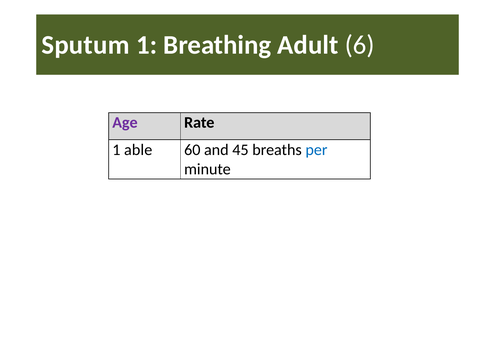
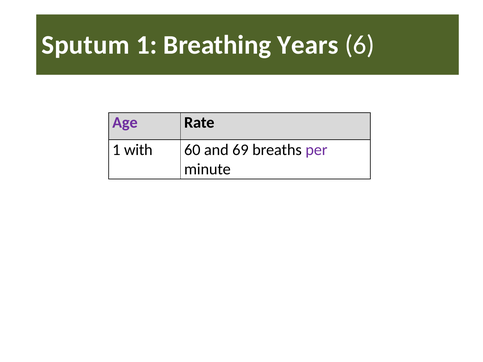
Adult: Adult -> Years
able: able -> with
45: 45 -> 69
per colour: blue -> purple
